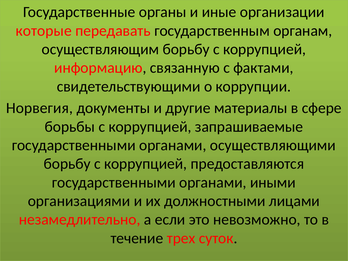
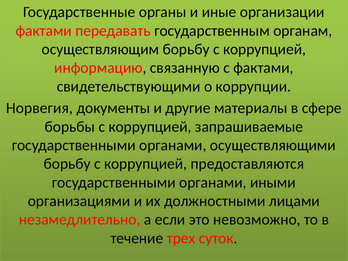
которые at (44, 31): которые -> фактами
